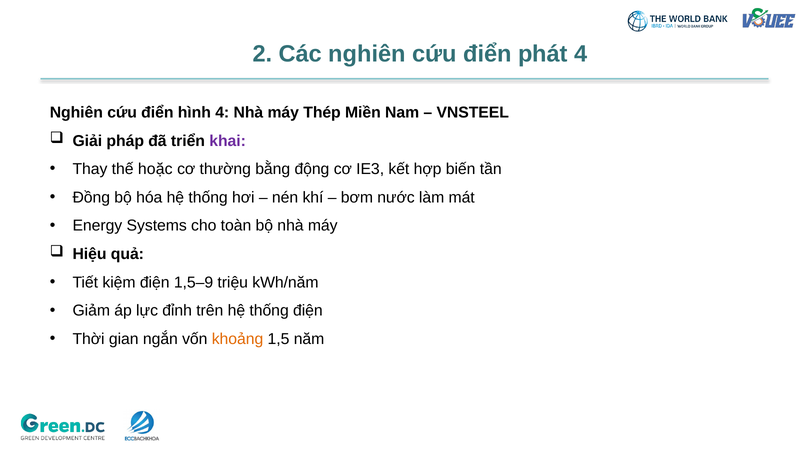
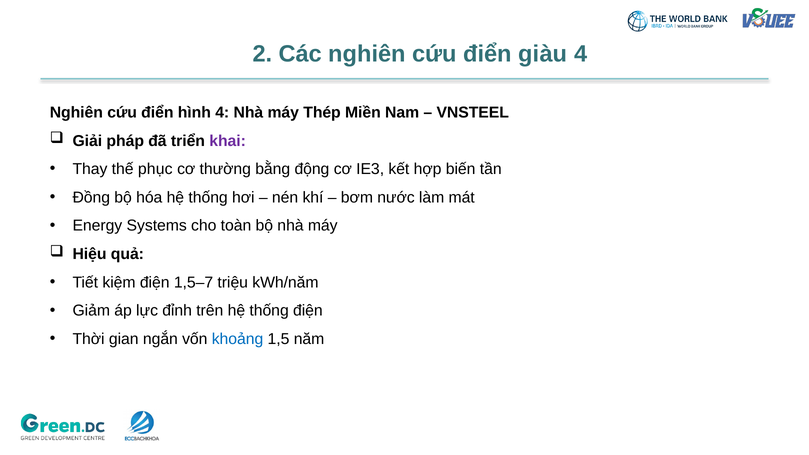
phát: phát -> giàu
hoặc: hoặc -> phục
1,5–9: 1,5–9 -> 1,5–7
khoảng colour: orange -> blue
